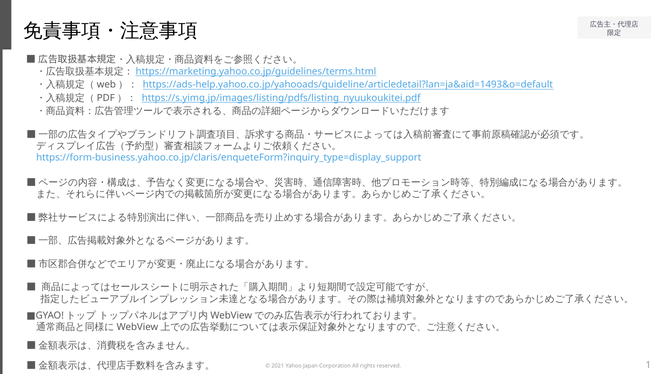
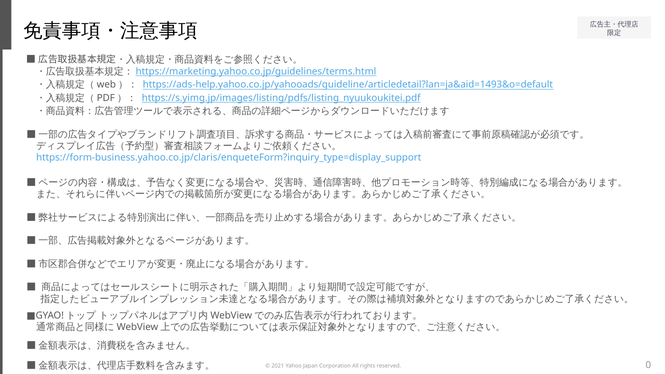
1: 1 -> 0
